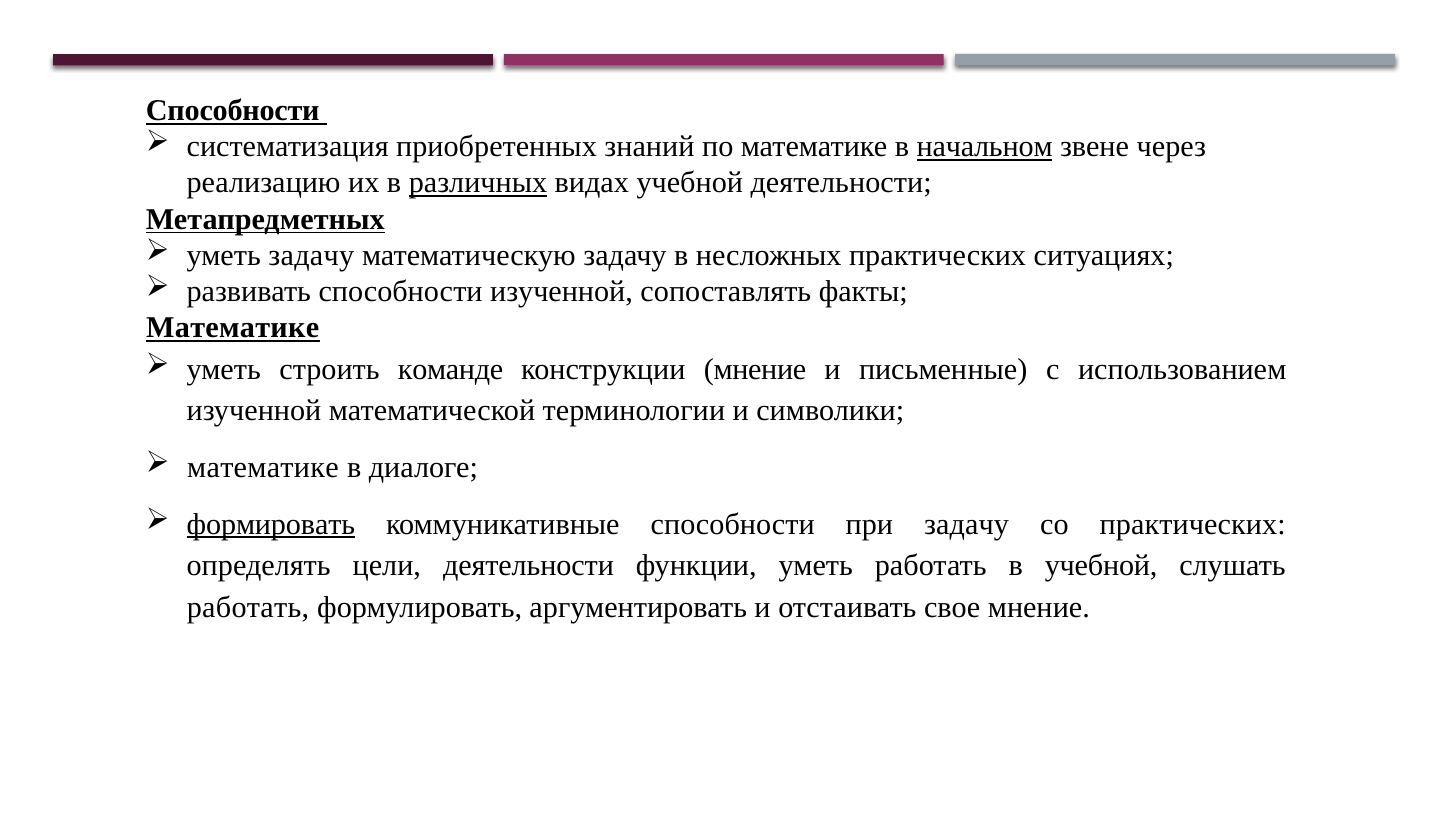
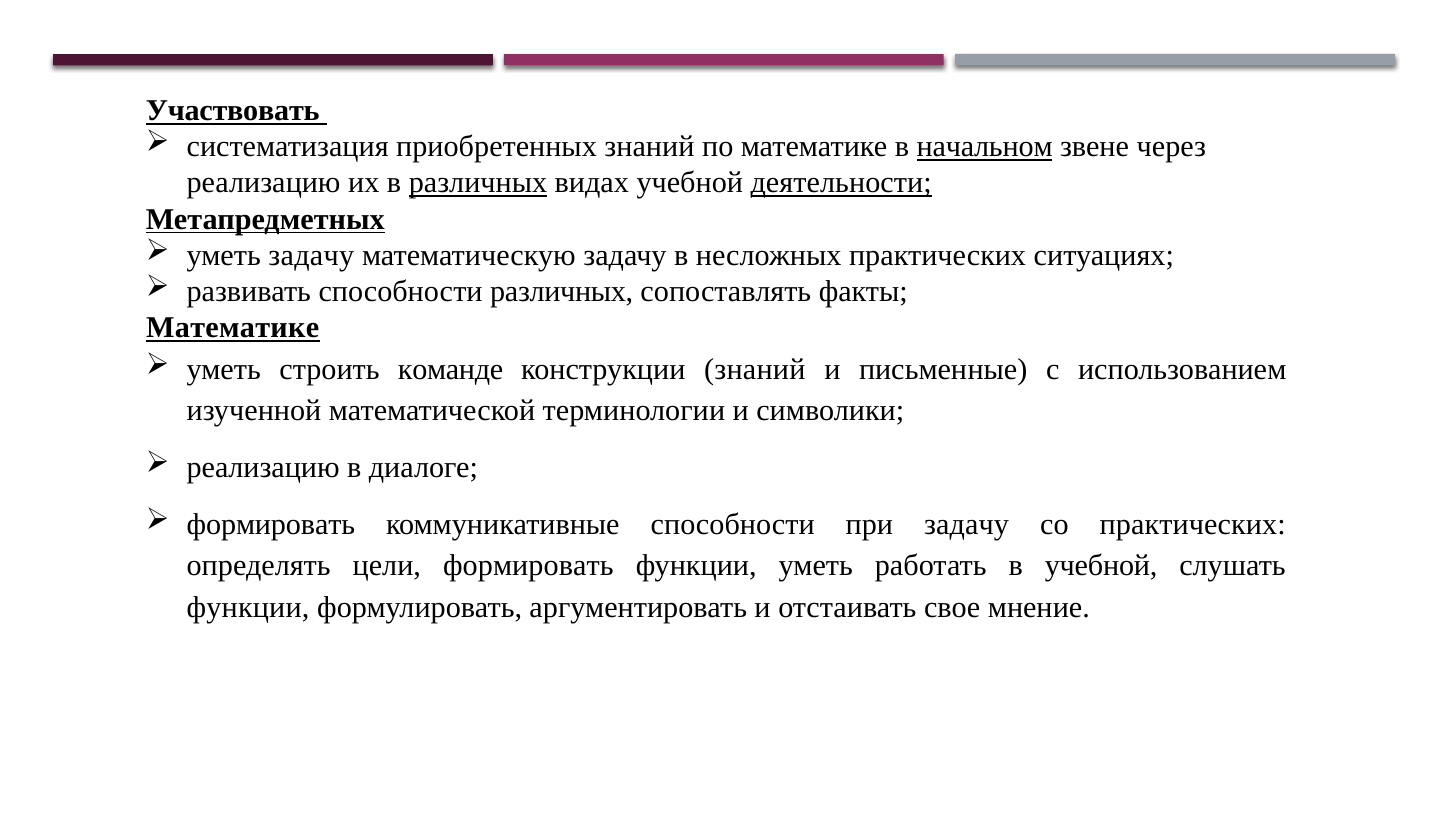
Способности at (233, 111): Способности -> Участвовать
деятельности at (841, 183) underline: none -> present
способности изученной: изученной -> различных
конструкции мнение: мнение -> знаний
математике at (263, 468): математике -> реализацию
формировать at (271, 525) underline: present -> none
цели деятельности: деятельности -> формировать
работать at (248, 608): работать -> функции
